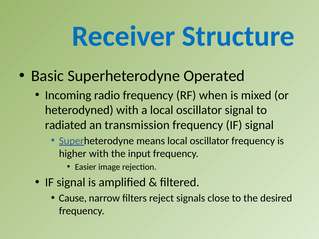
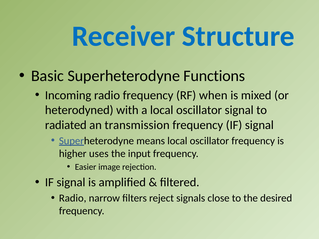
Operated: Operated -> Functions
higher with: with -> uses
Cause at (73, 198): Cause -> Radio
